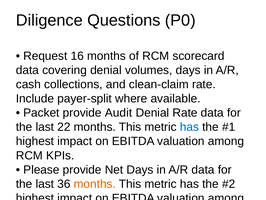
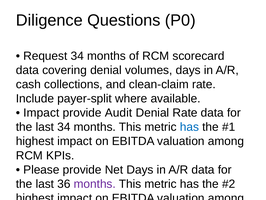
Request 16: 16 -> 34
Packet at (41, 113): Packet -> Impact
last 22: 22 -> 34
months at (95, 183) colour: orange -> purple
